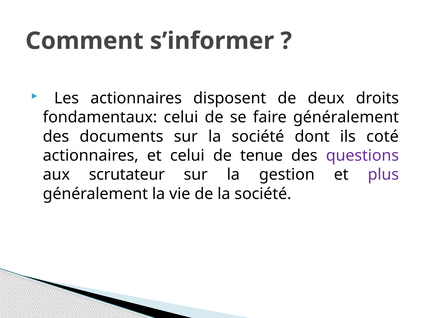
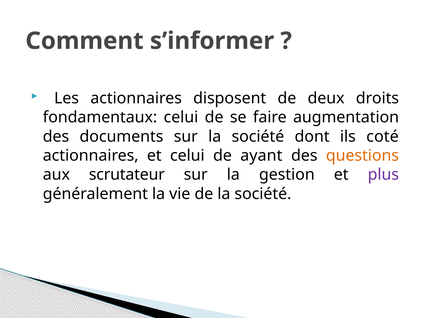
faire généralement: généralement -> augmentation
tenue: tenue -> ayant
questions colour: purple -> orange
